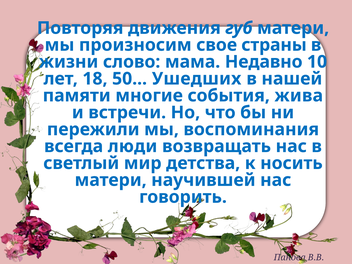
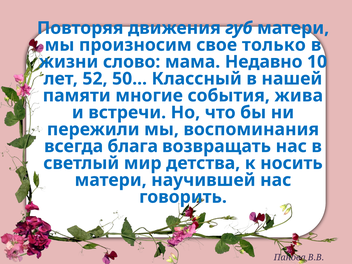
страны: страны -> только
18: 18 -> 52
Ушедших: Ушедших -> Классный
люди: люди -> блага
